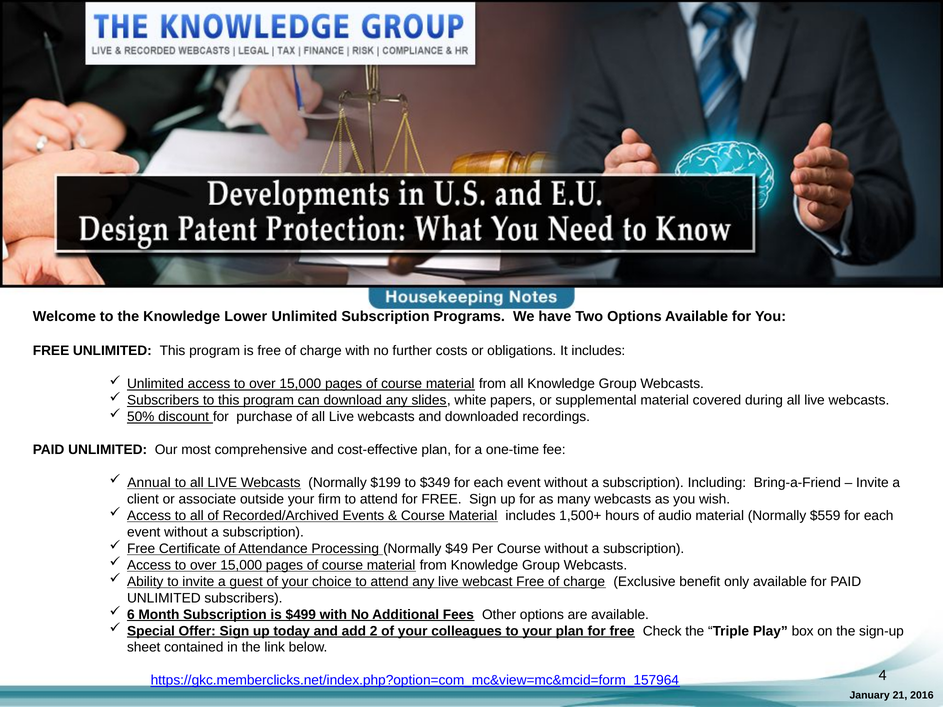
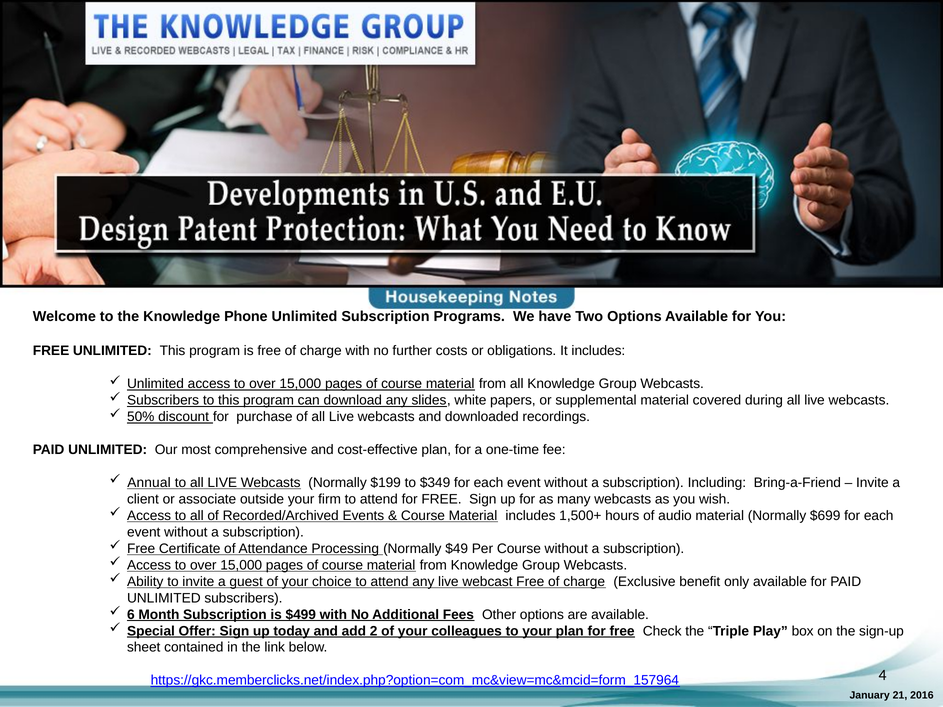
Lower: Lower -> Phone
$559: $559 -> $699
